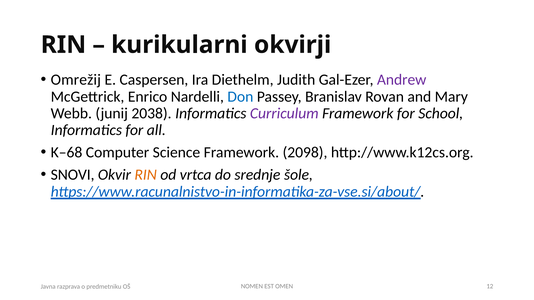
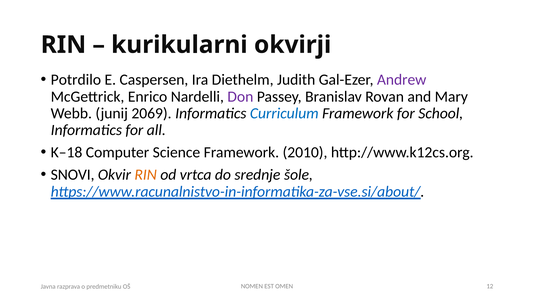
Omrežij: Omrežij -> Potrdilo
Don colour: blue -> purple
2038: 2038 -> 2069
Curriculum colour: purple -> blue
K–68: K–68 -> K–18
2098: 2098 -> 2010
